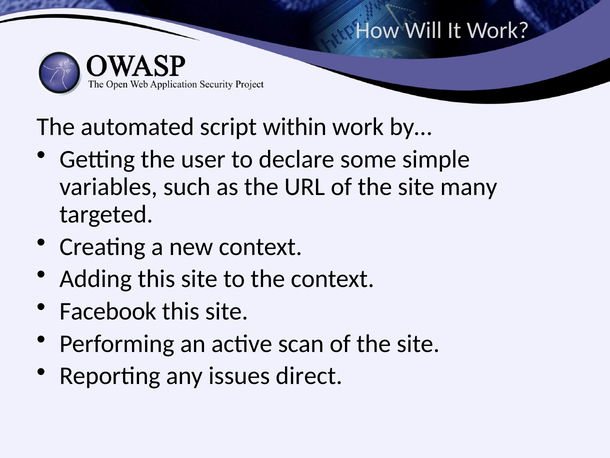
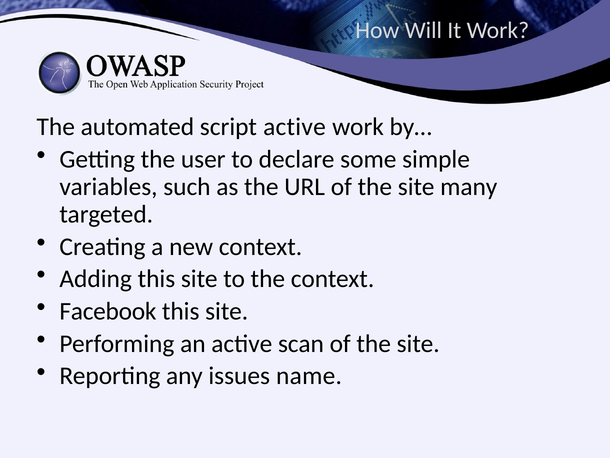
script within: within -> active
direct: direct -> name
